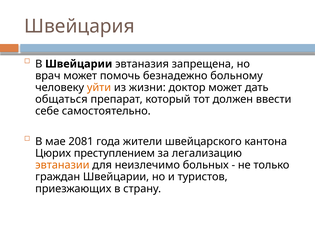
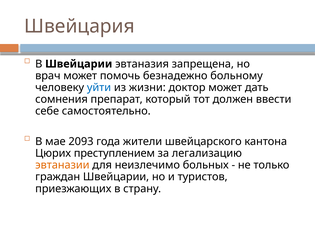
уйти colour: orange -> blue
общаться: общаться -> сомнения
2081: 2081 -> 2093
